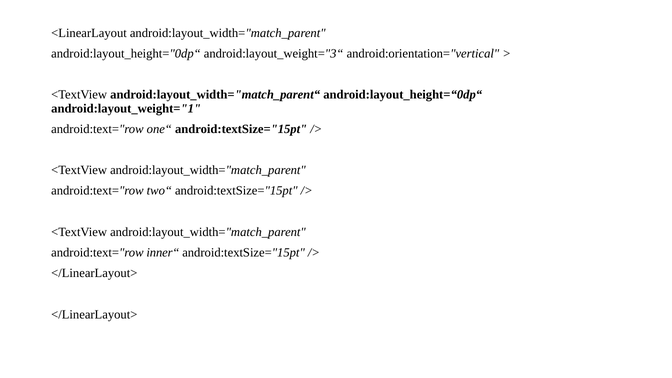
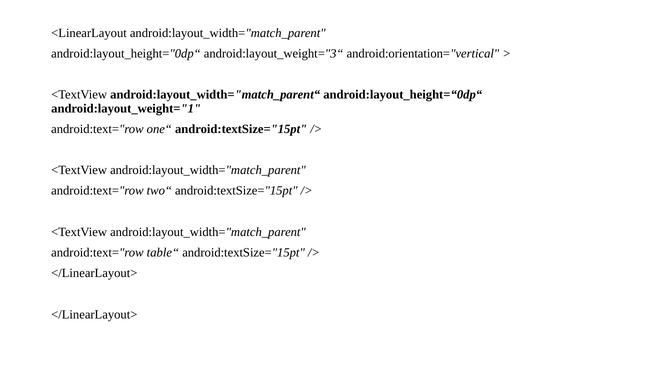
inner“: inner“ -> table“
